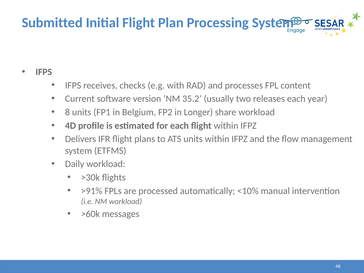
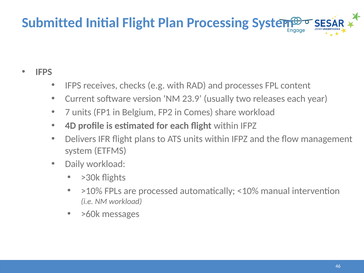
35.2: 35.2 -> 23.9
8: 8 -> 7
Longer: Longer -> Comes
>91%: >91% -> >10%
